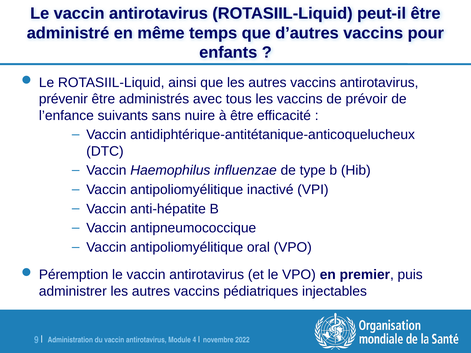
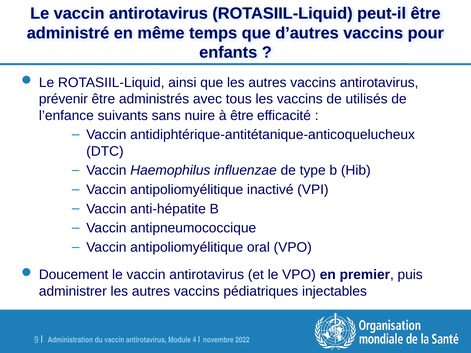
prévoir: prévoir -> utilisés
Péremption: Péremption -> Doucement
